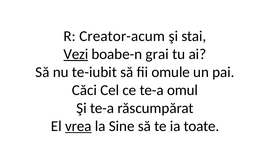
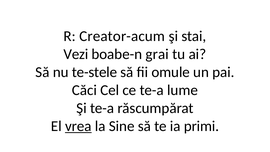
Vezi underline: present -> none
te-iubit: te-iubit -> te-stele
omul: omul -> lume
toate: toate -> primi
